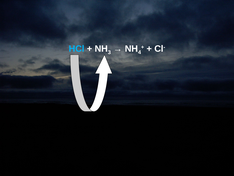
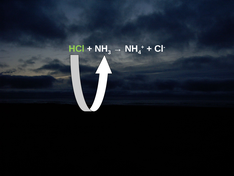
HCl colour: light blue -> light green
